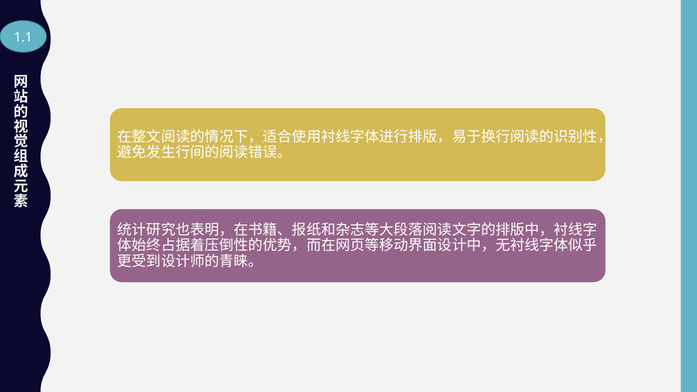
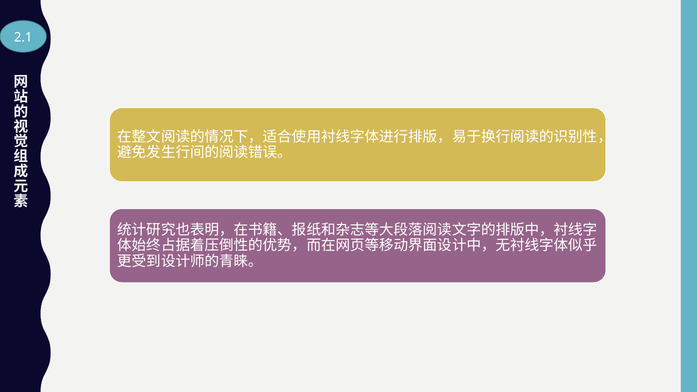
1.1: 1.1 -> 2.1
